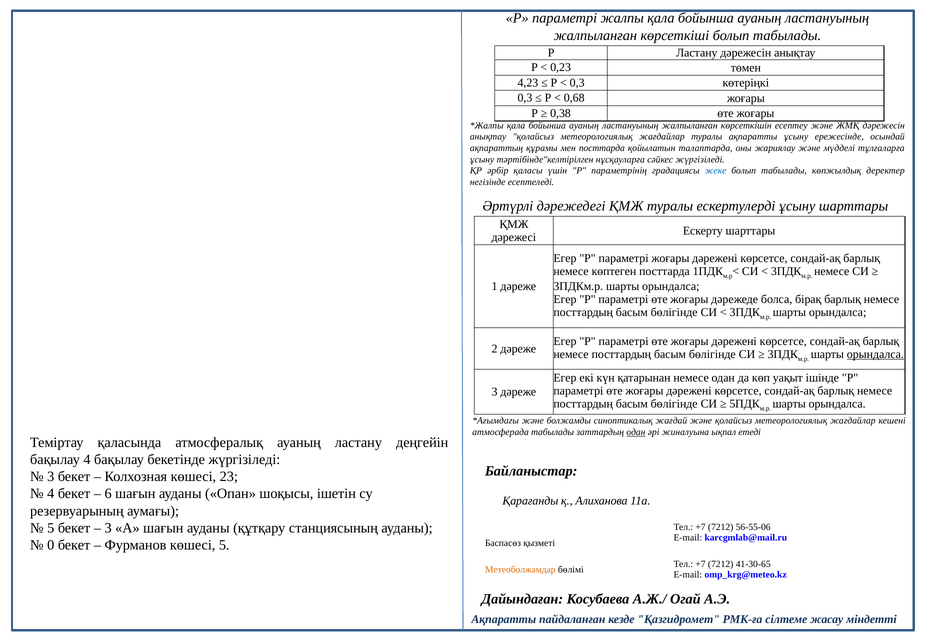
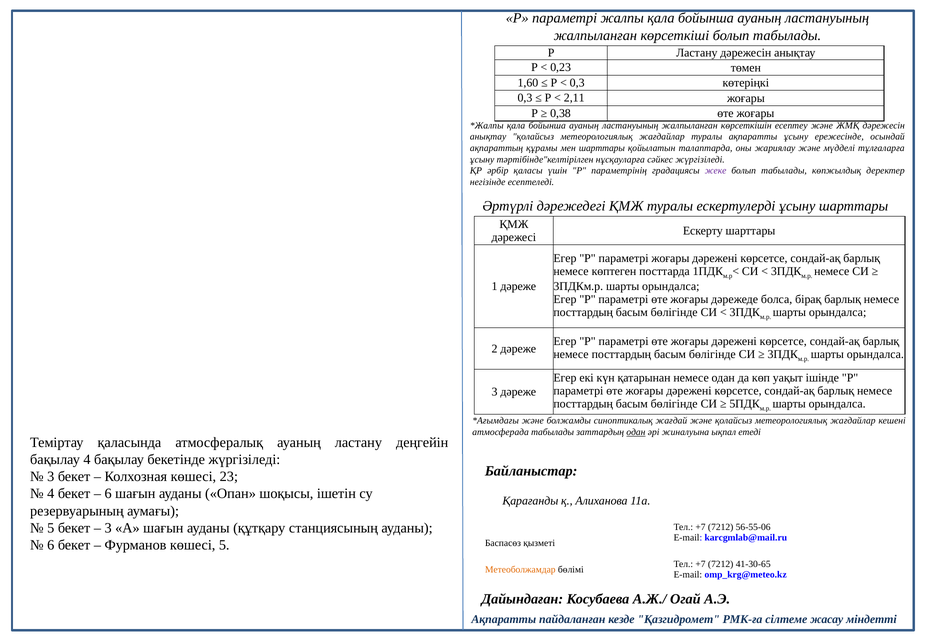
4,23: 4,23 -> 1,60
0,68: 0,68 -> 2,11
мен посттарда: посттарда -> шарттары
жеке colour: blue -> purple
орындалса at (875, 354) underline: present -> none
0 at (51, 545): 0 -> 6
